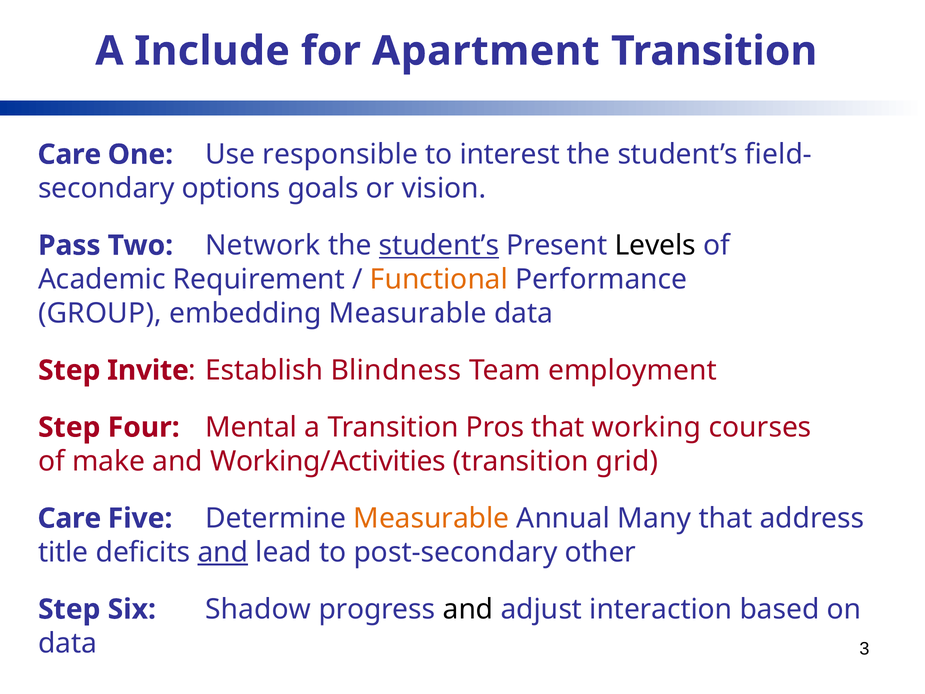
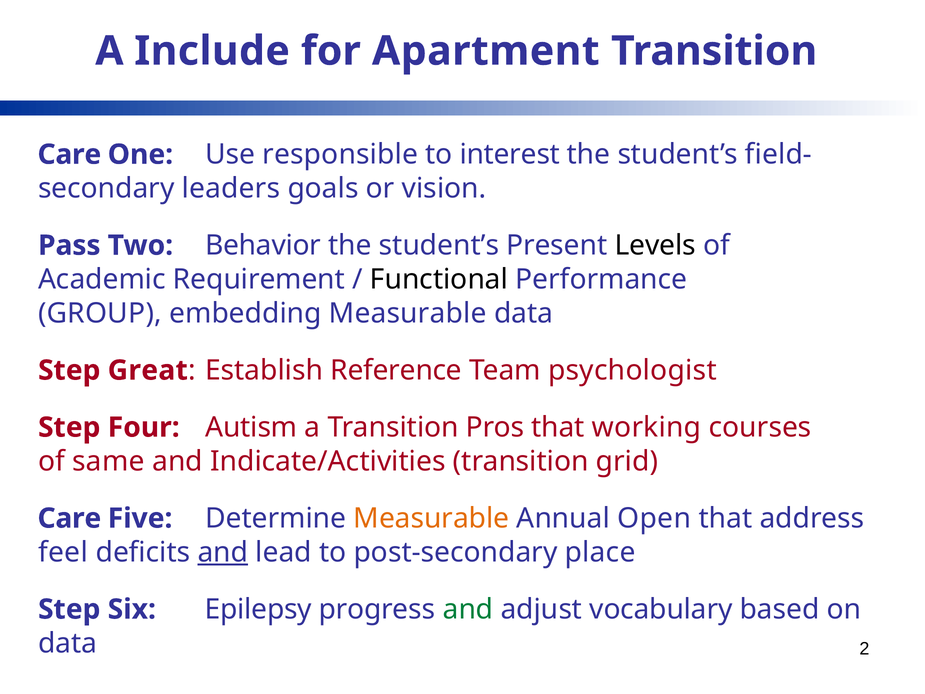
options: options -> leaders
Network: Network -> Behavior
student’s at (439, 245) underline: present -> none
Functional colour: orange -> black
Invite: Invite -> Great
Blindness: Blindness -> Reference
employment: employment -> psychologist
Mental: Mental -> Autism
make: make -> same
Working/Activities: Working/Activities -> Indicate/Activities
Many: Many -> Open
title: title -> feel
other: other -> place
Shadow: Shadow -> Epilepsy
and at (468, 609) colour: black -> green
interaction: interaction -> vocabulary
3: 3 -> 2
